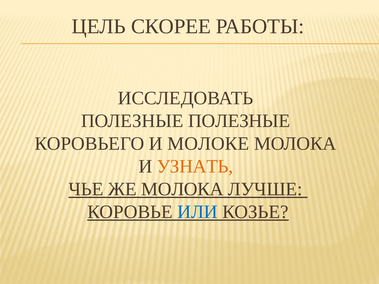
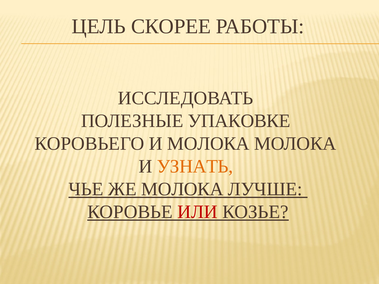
ПОЛЕЗНЫЕ ПОЛЕЗНЫЕ: ПОЛЕЗНЫЕ -> УПАКОВКЕ
И МОЛОКЕ: МОЛОКЕ -> МОЛОКА
ИЛИ colour: blue -> red
